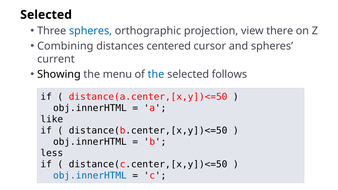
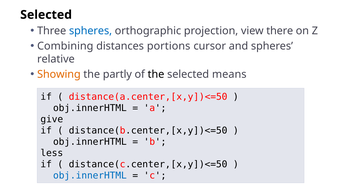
centered: centered -> portions
current: current -> relative
Showing colour: black -> orange
menu: menu -> partly
the at (156, 74) colour: blue -> black
follows: follows -> means
like: like -> give
